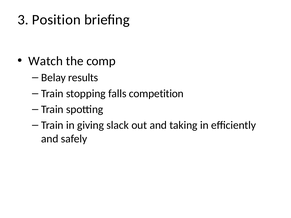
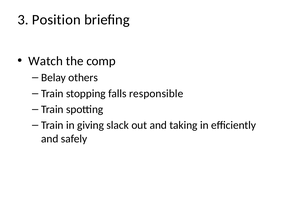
results: results -> others
competition: competition -> responsible
